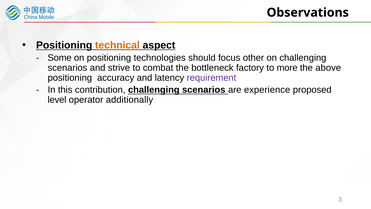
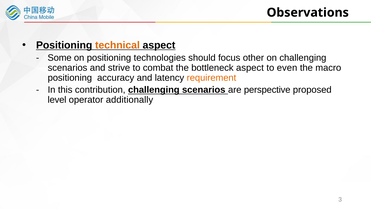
bottleneck factory: factory -> aspect
more: more -> even
above: above -> macro
requirement colour: purple -> orange
experience: experience -> perspective
